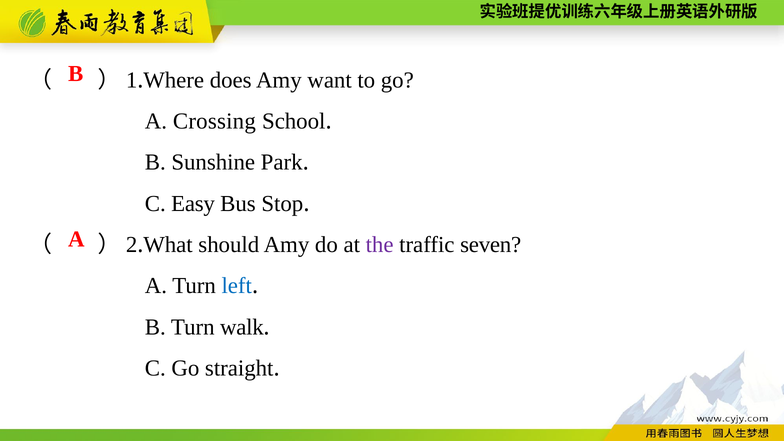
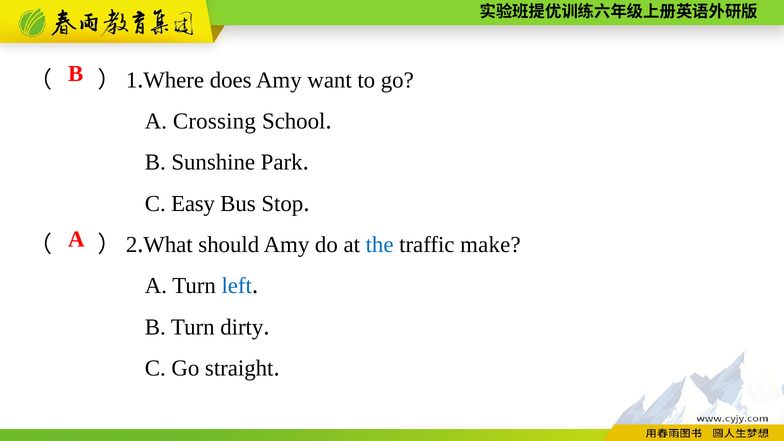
the colour: purple -> blue
seven: seven -> make
walk: walk -> dirty
